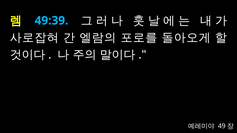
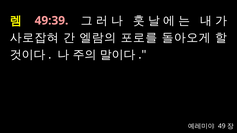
49:39 colour: light blue -> pink
